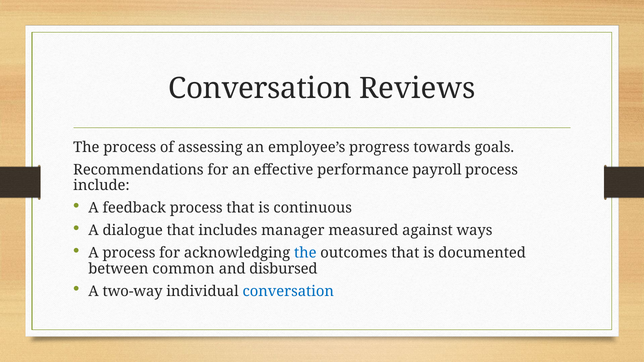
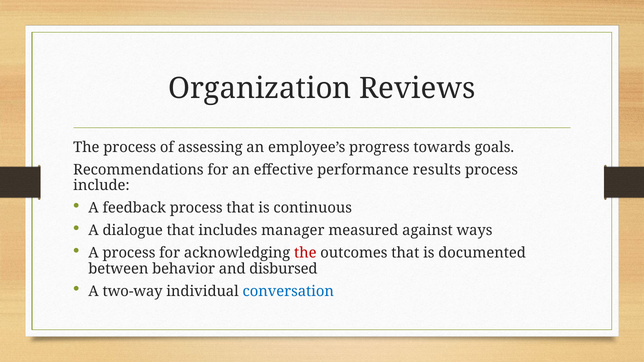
Conversation at (260, 88): Conversation -> Organization
payroll: payroll -> results
the at (305, 253) colour: blue -> red
common: common -> behavior
